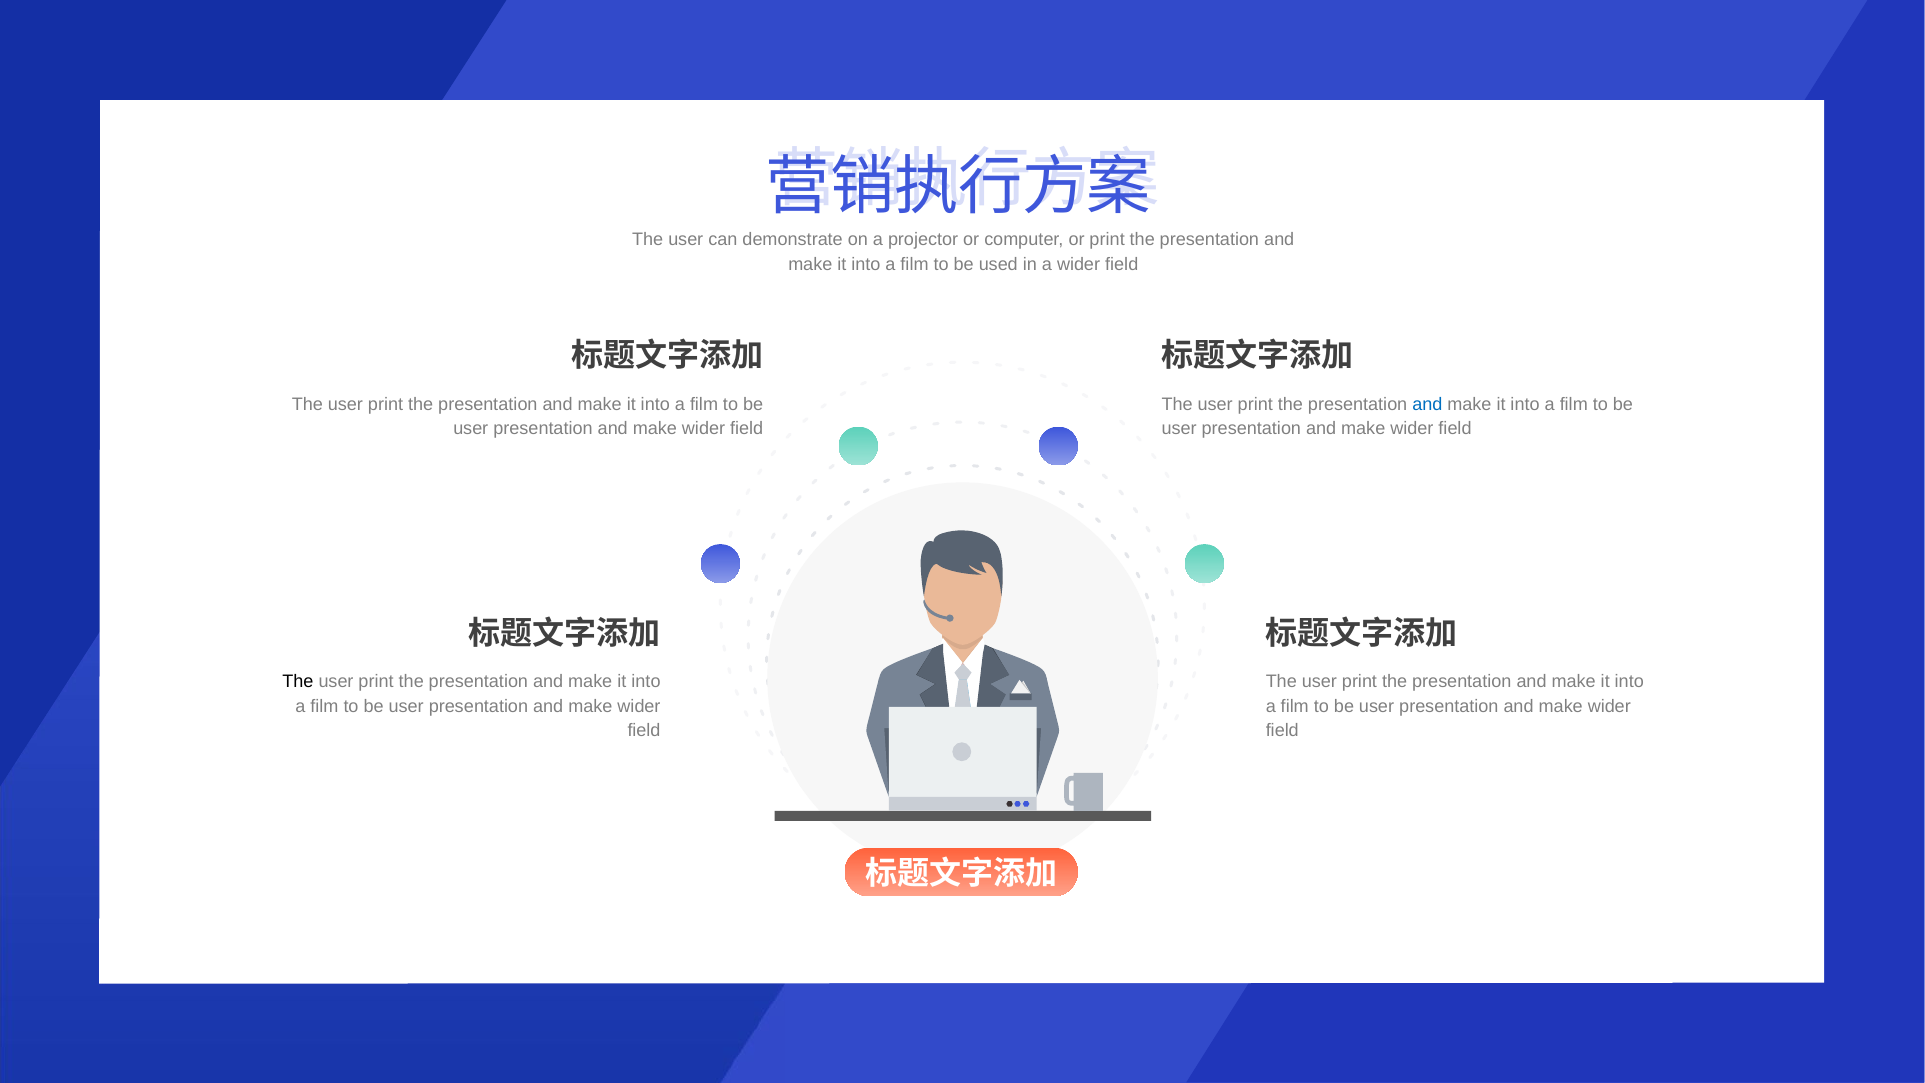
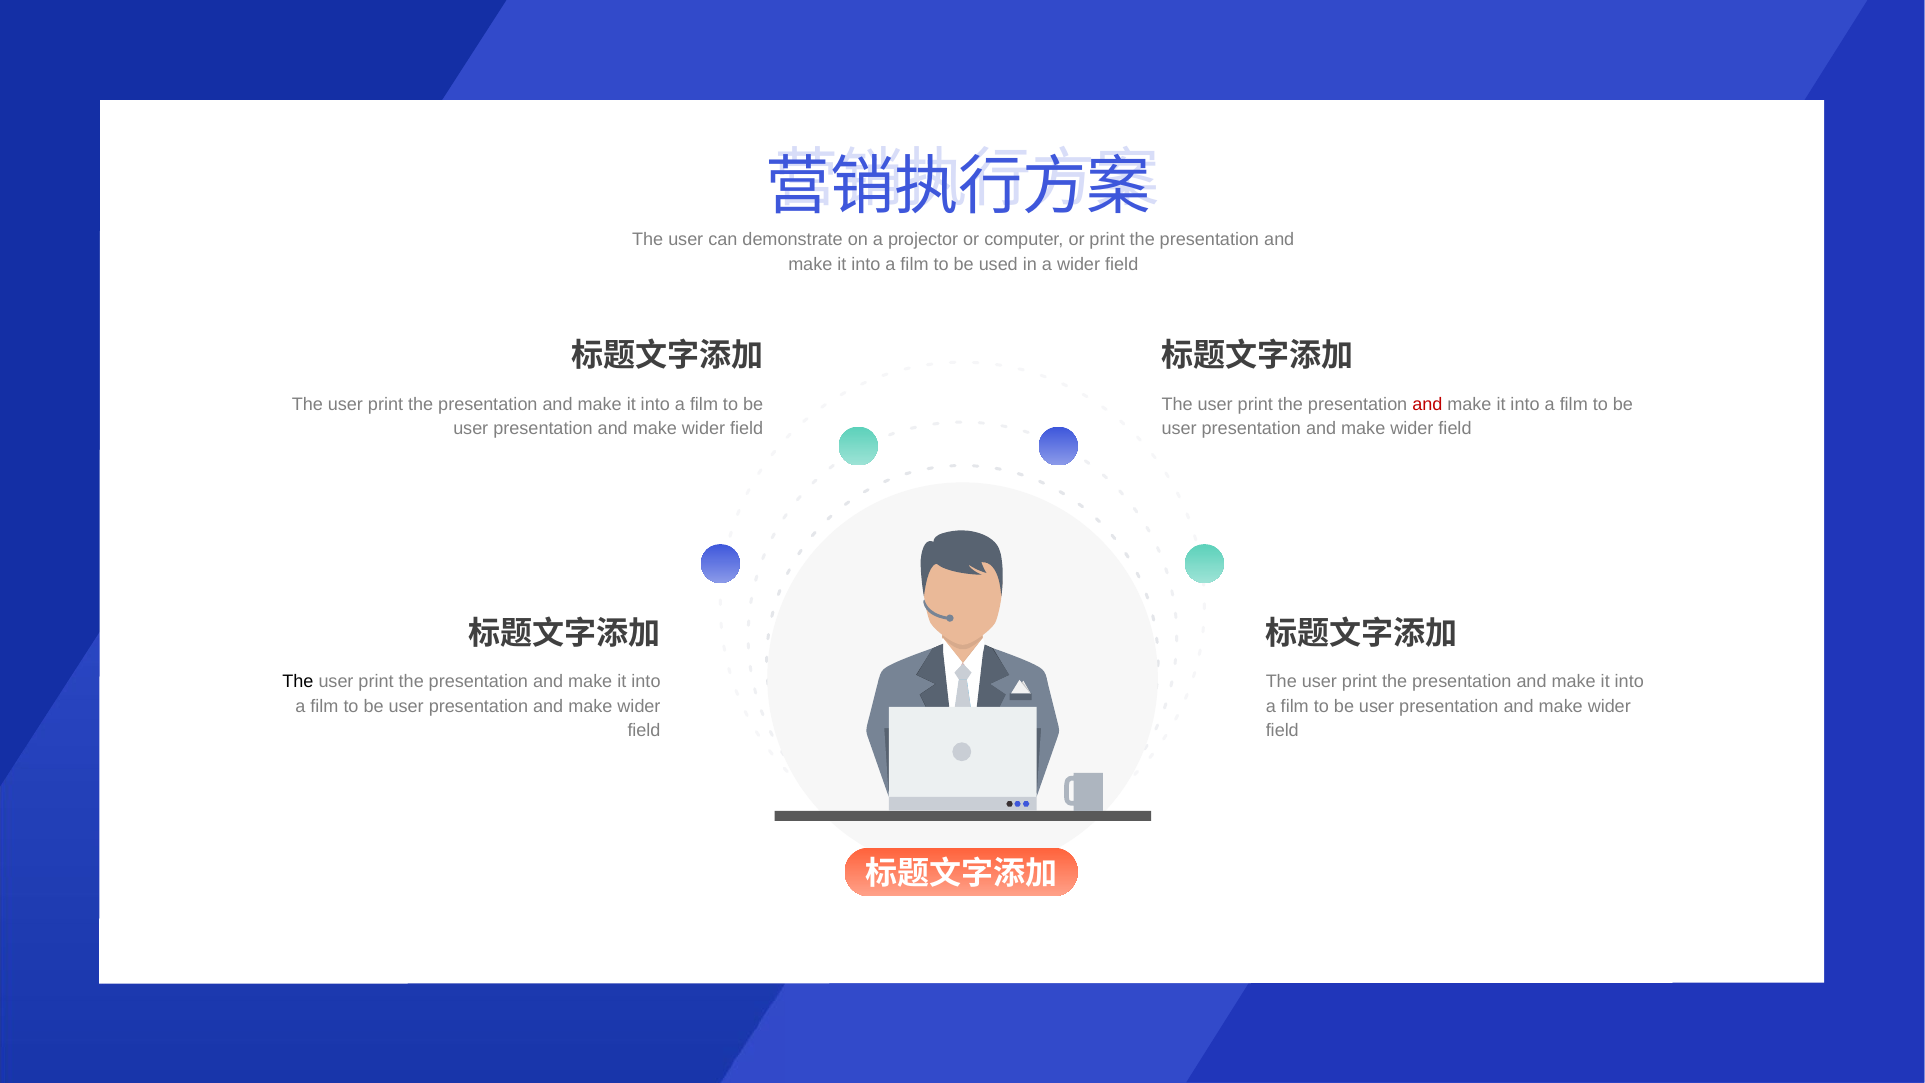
and at (1427, 404) colour: blue -> red
